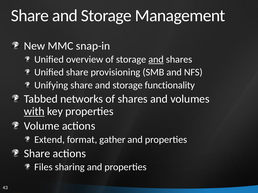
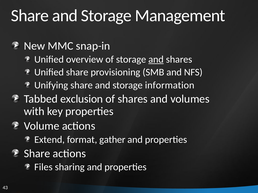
functionality: functionality -> information
networks: networks -> exclusion
with underline: present -> none
